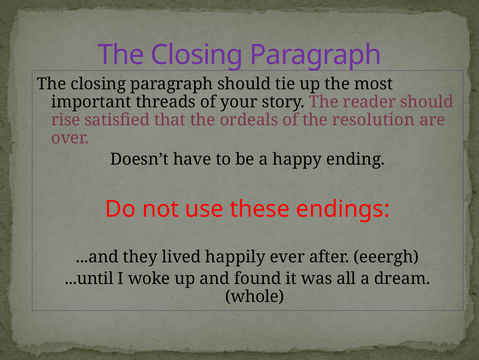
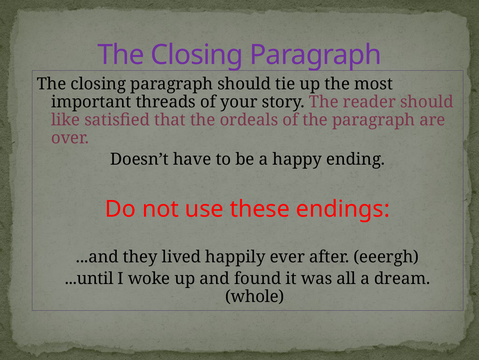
rise: rise -> like
the resolution: resolution -> paragraph
